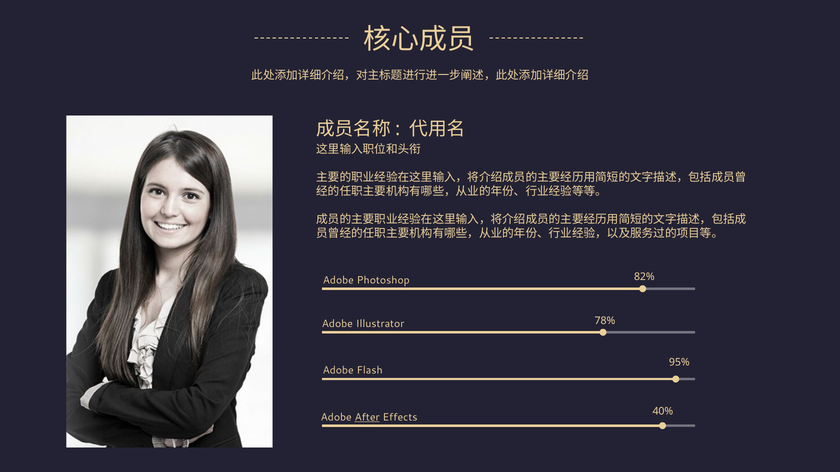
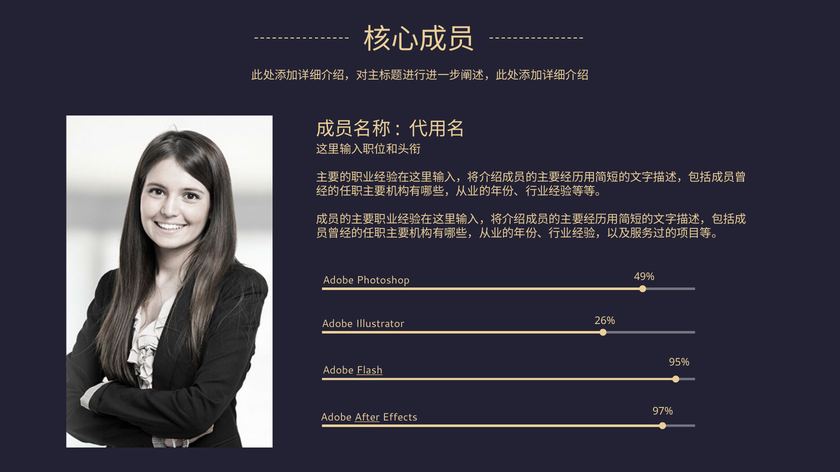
82%: 82% -> 49%
78%: 78% -> 26%
Flash underline: none -> present
40%: 40% -> 97%
